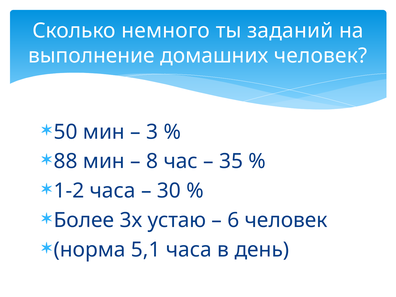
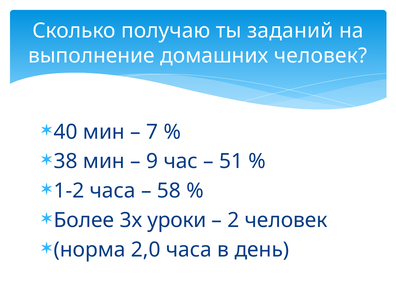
немного: немного -> получаю
50: 50 -> 40
3: 3 -> 7
88: 88 -> 38
8: 8 -> 9
35: 35 -> 51
30: 30 -> 58
устаю: устаю -> уроки
6: 6 -> 2
5,1: 5,1 -> 2,0
